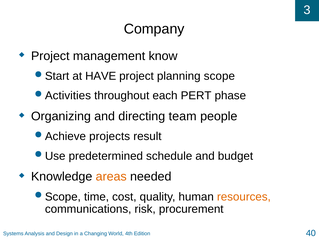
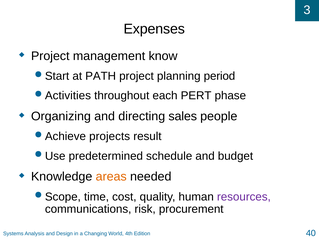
Company: Company -> Expenses
HAVE: HAVE -> PATH
planning scope: scope -> period
team: team -> sales
resources colour: orange -> purple
